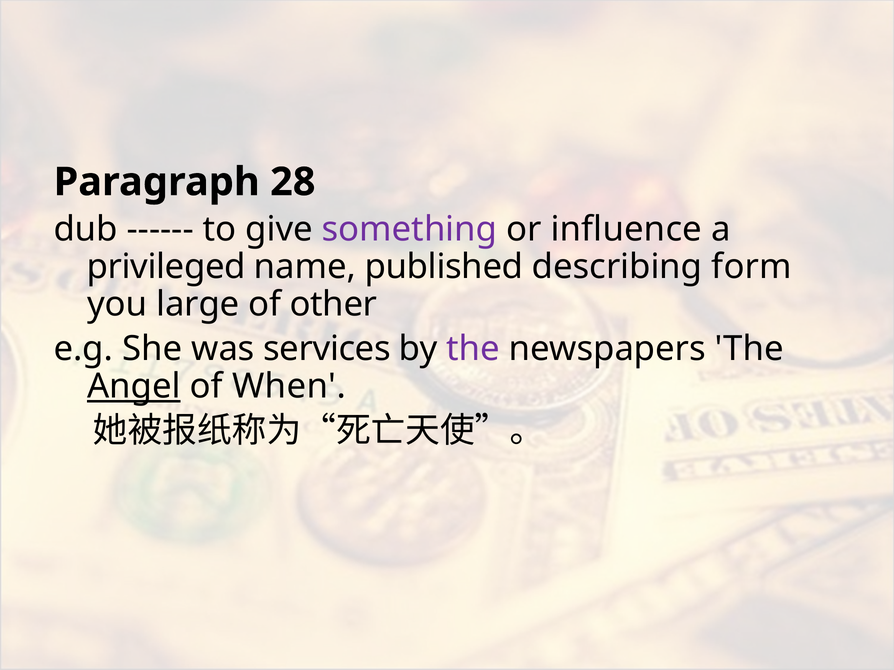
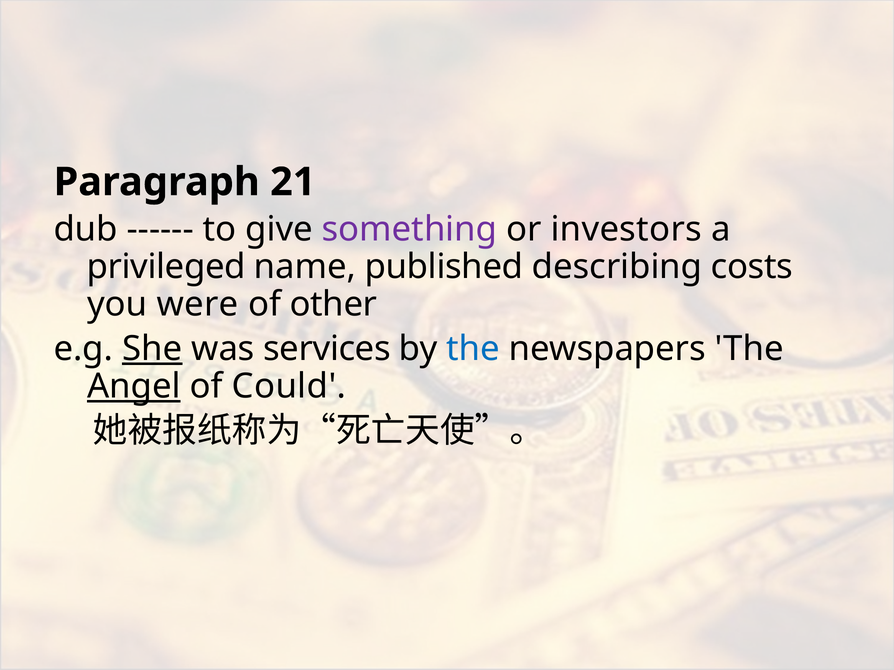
28: 28 -> 21
influence: influence -> investors
form: form -> costs
large: large -> were
She underline: none -> present
the at (473, 349) colour: purple -> blue
When: When -> Could
